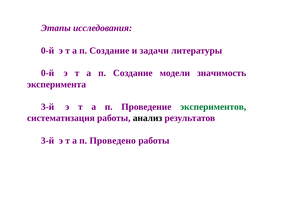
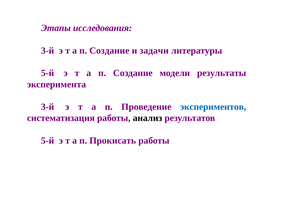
0-й at (48, 51): 0-й -> 3-й
0-й at (48, 73): 0-й -> 5-й
значимость: значимость -> результаты
экспериментов colour: green -> blue
3-й at (48, 141): 3-й -> 5-й
Проведено: Проведено -> Прокисать
